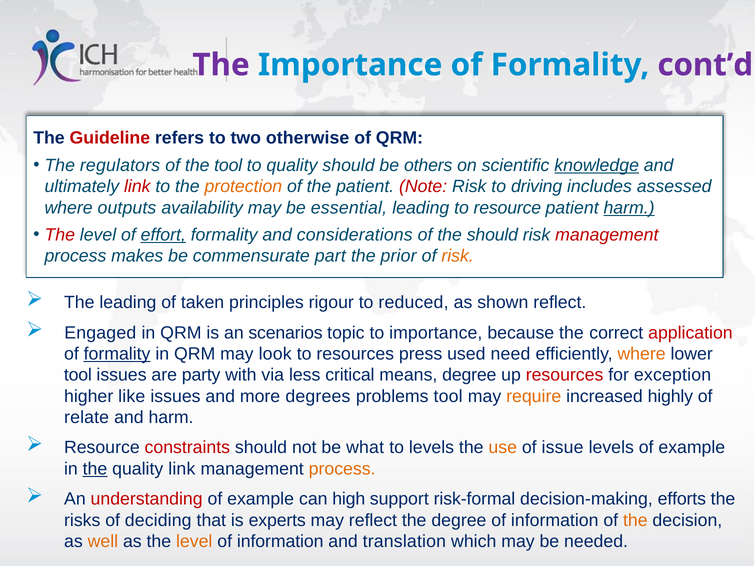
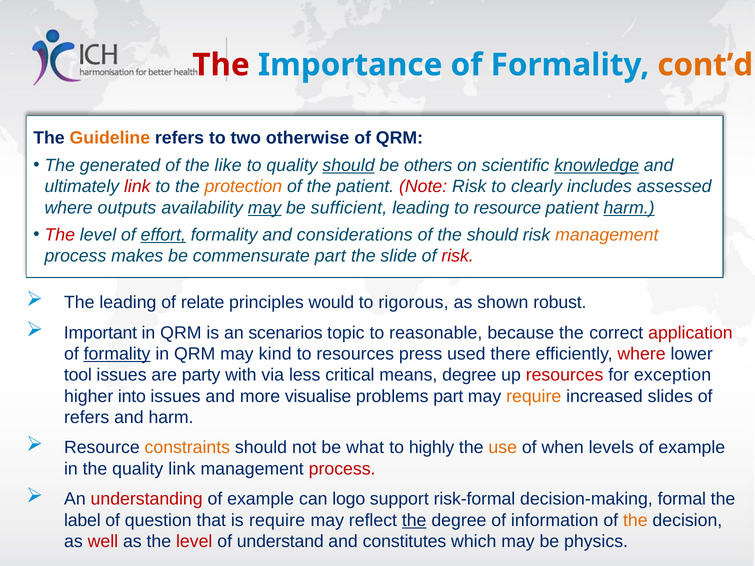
The at (221, 65) colour: purple -> red
cont’d colour: purple -> orange
Guideline colour: red -> orange
regulators: regulators -> generated
the tool: tool -> like
should at (349, 165) underline: none -> present
driving: driving -> clearly
may at (265, 208) underline: none -> present
essential: essential -> sufficient
management at (607, 235) colour: red -> orange
prior: prior -> slide
risk at (458, 256) colour: orange -> red
taken: taken -> relate
rigour: rigour -> would
reduced: reduced -> rigorous
shown reflect: reflect -> robust
Engaged: Engaged -> Important
to importance: importance -> reasonable
look: look -> kind
need: need -> there
where at (642, 354) colour: orange -> red
like: like -> into
degrees: degrees -> visualise
problems tool: tool -> part
highly: highly -> slides
relate at (87, 418): relate -> refers
constraints colour: red -> orange
to levels: levels -> highly
issue: issue -> when
the at (95, 469) underline: present -> none
process at (342, 469) colour: orange -> red
high: high -> logo
efforts: efforts -> formal
risks: risks -> label
deciding: deciding -> question
is experts: experts -> require
the at (414, 520) underline: none -> present
well colour: orange -> red
level at (194, 542) colour: orange -> red
information at (280, 542): information -> understand
translation: translation -> constitutes
needed: needed -> physics
